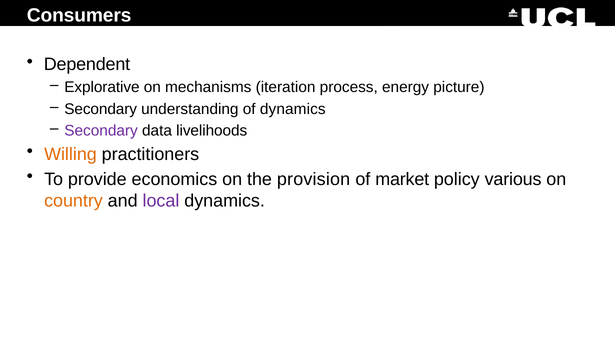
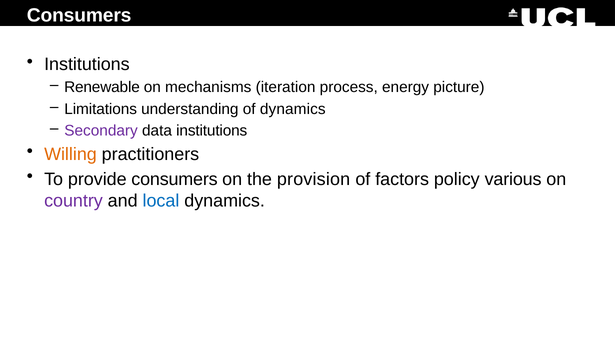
Dependent at (87, 65): Dependent -> Institutions
Explorative: Explorative -> Renewable
Secondary at (101, 109): Secondary -> Limitations
data livelihoods: livelihoods -> institutions
provide economics: economics -> consumers
market: market -> factors
country colour: orange -> purple
local colour: purple -> blue
